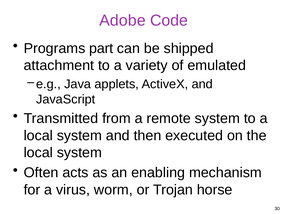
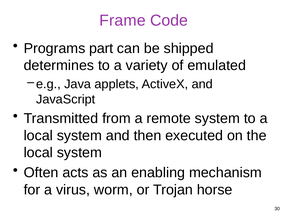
Adobe: Adobe -> Frame
attachment: attachment -> determines
